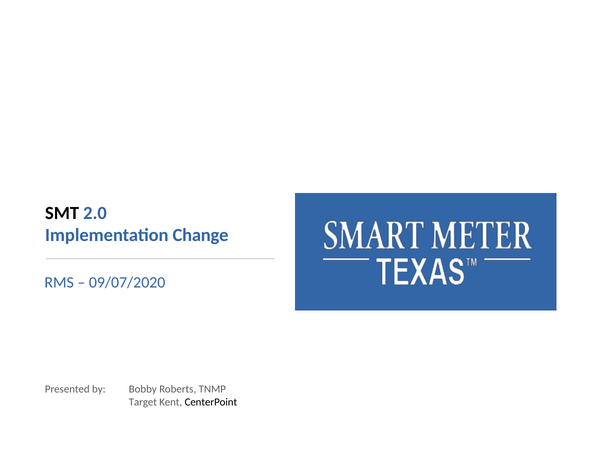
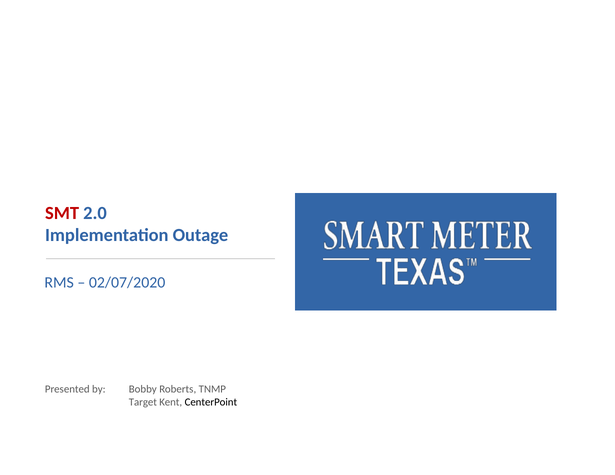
SMT colour: black -> red
Change: Change -> Outage
09/07/2020: 09/07/2020 -> 02/07/2020
